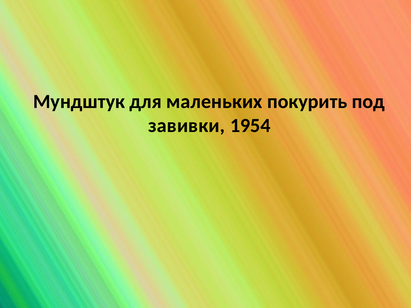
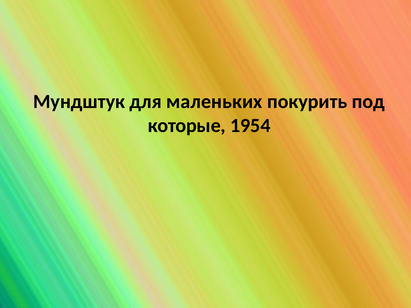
завивки: завивки -> которые
